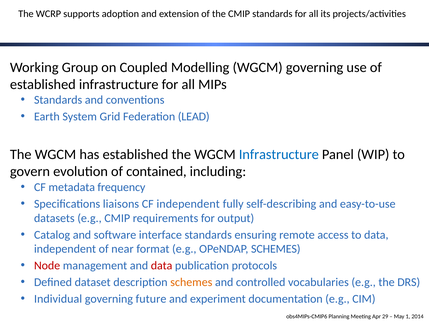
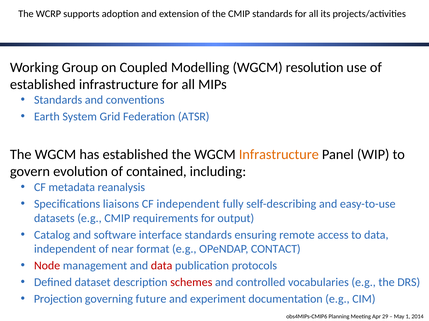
WGCM governing: governing -> resolution
LEAD: LEAD -> ATSR
Infrastructure at (279, 155) colour: blue -> orange
frequency: frequency -> reanalysis
OPeNDAP SCHEMES: SCHEMES -> CONTACT
schemes at (191, 283) colour: orange -> red
Individual: Individual -> Projection
